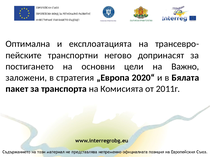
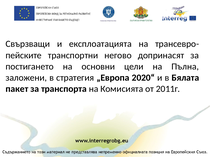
Оптимална: Оптимална -> Свързващи
Важно: Важно -> Пълна
